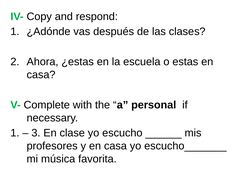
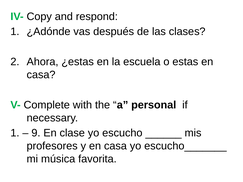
3: 3 -> 9
